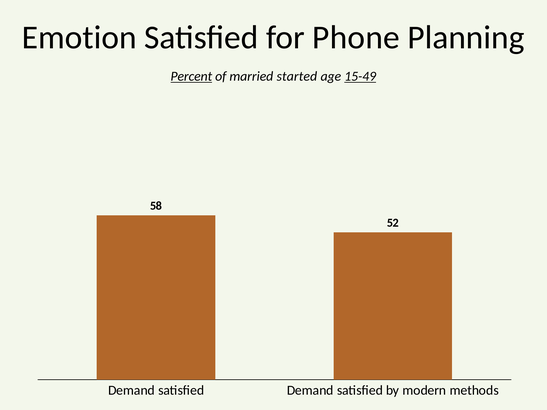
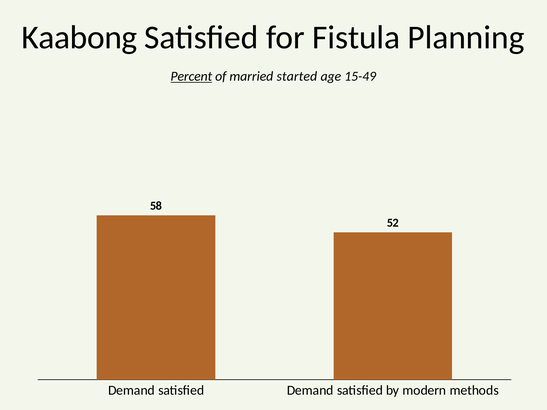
Emotion: Emotion -> Kaabong
Phone: Phone -> Fistula
15-49 underline: present -> none
